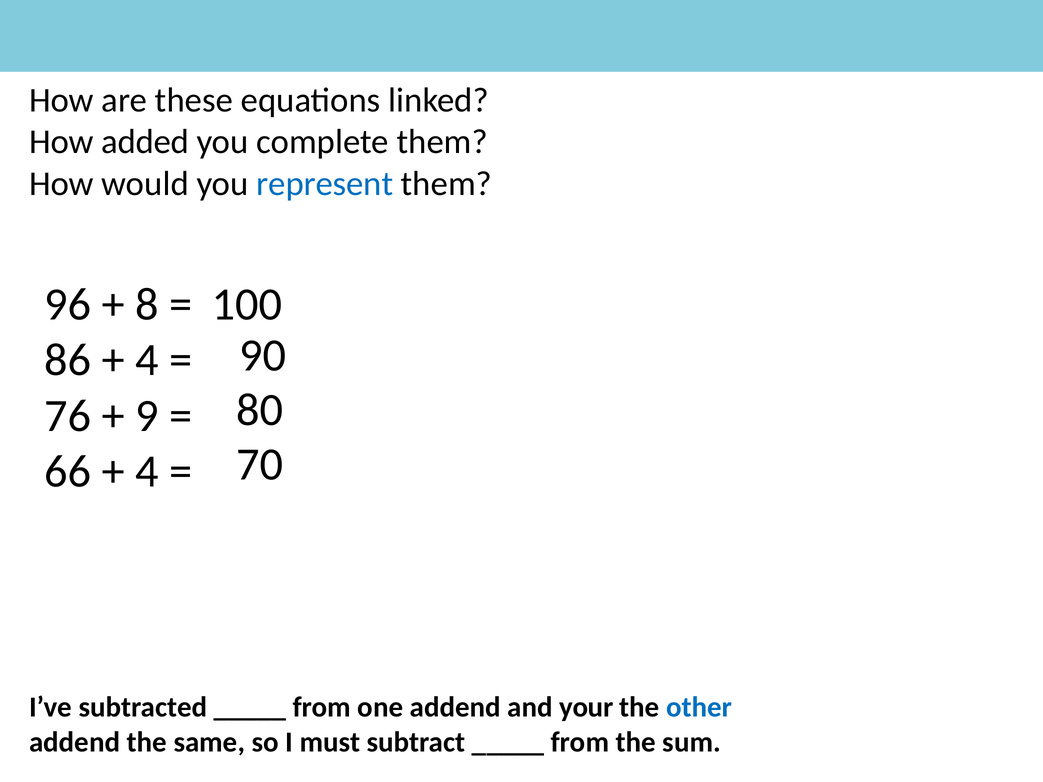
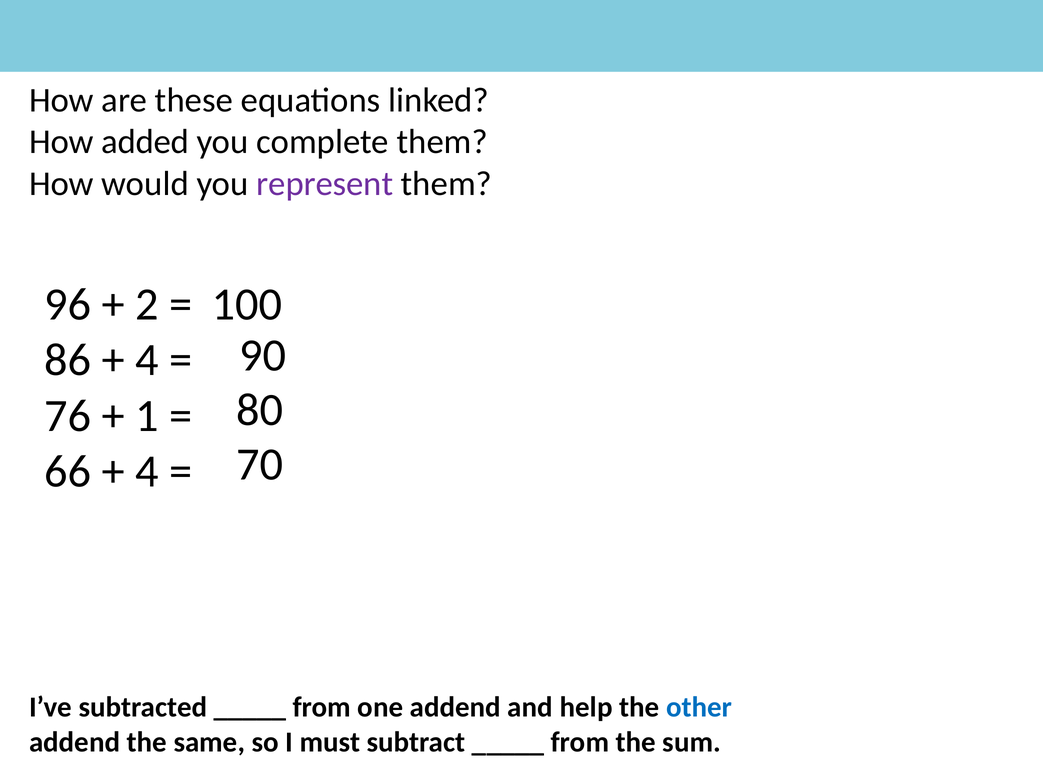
represent colour: blue -> purple
8: 8 -> 2
9: 9 -> 1
your: your -> help
